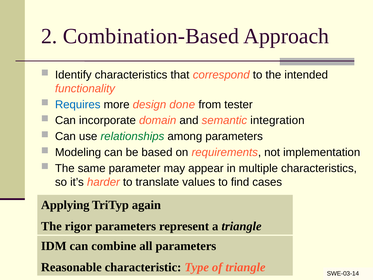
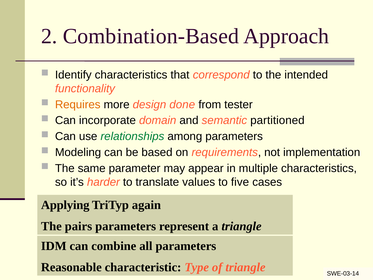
Requires colour: blue -> orange
integration: integration -> partitioned
find: find -> five
rigor: rigor -> pairs
